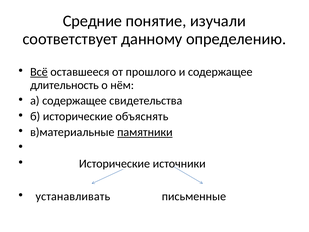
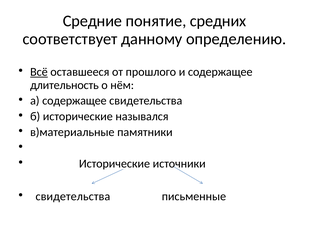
изучали: изучали -> средних
объяснять: объяснять -> назывался
памятники underline: present -> none
устанавливать at (73, 196): устанавливать -> свидетельства
